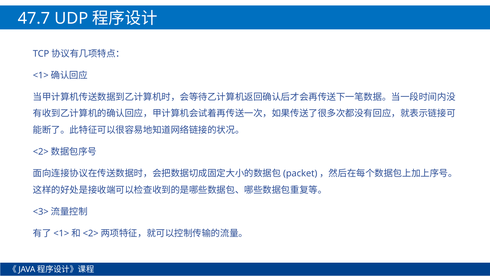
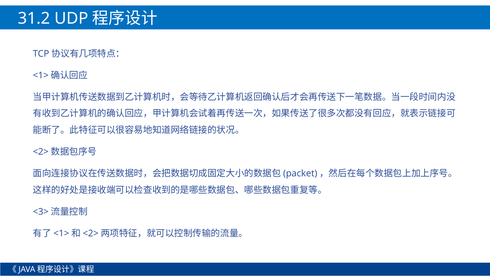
47.7: 47.7 -> 31.2
